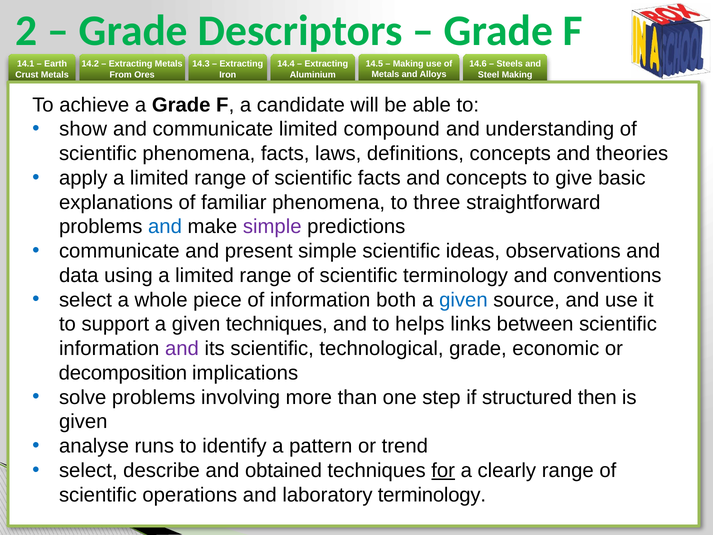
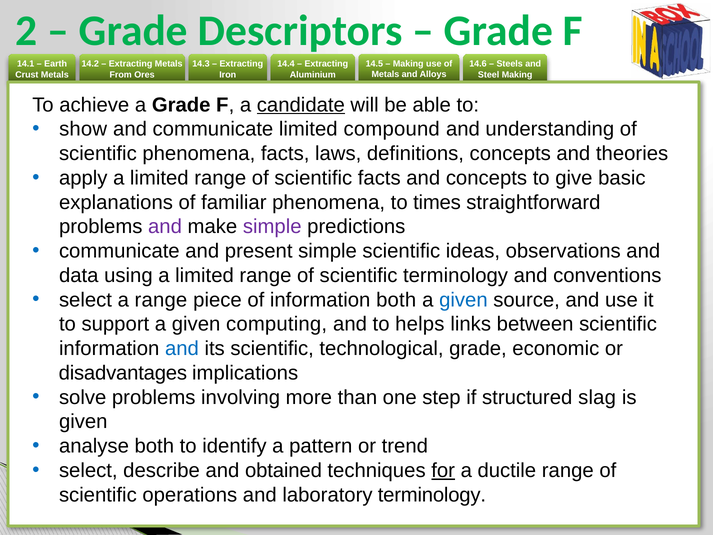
candidate underline: none -> present
three: three -> times
and at (165, 227) colour: blue -> purple
a whole: whole -> range
given techniques: techniques -> computing
and at (182, 348) colour: purple -> blue
decomposition: decomposition -> disadvantages
then: then -> slag
analyse runs: runs -> both
clearly: clearly -> ductile
